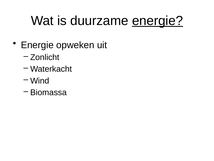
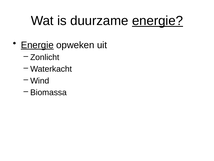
Energie at (37, 45) underline: none -> present
